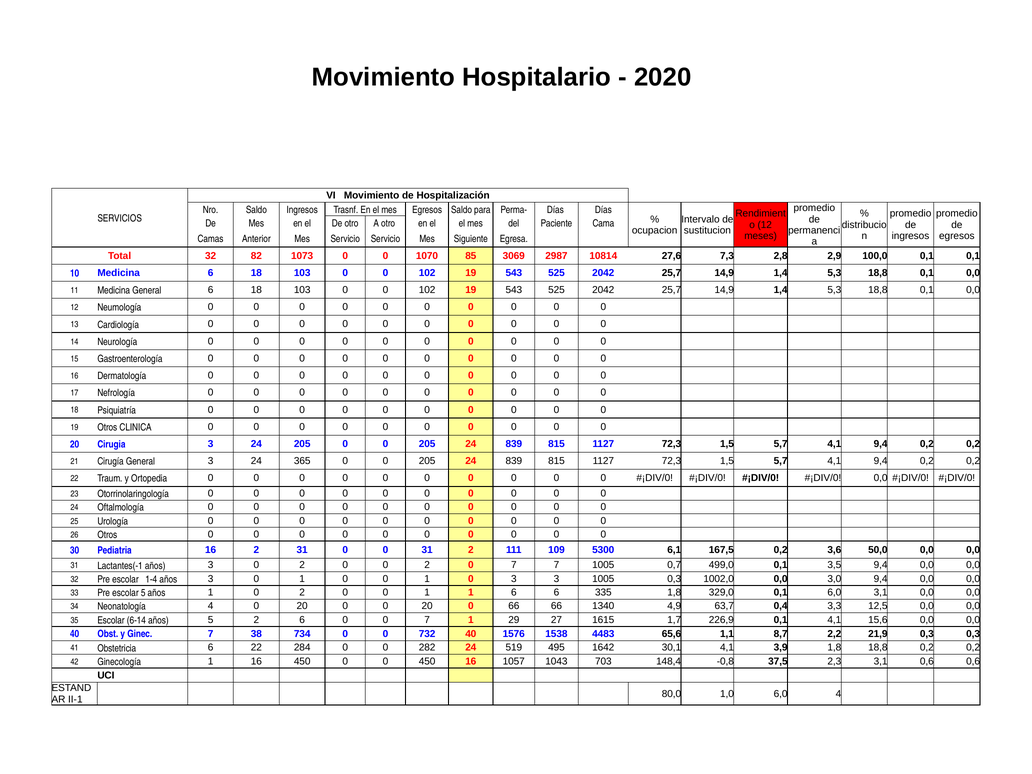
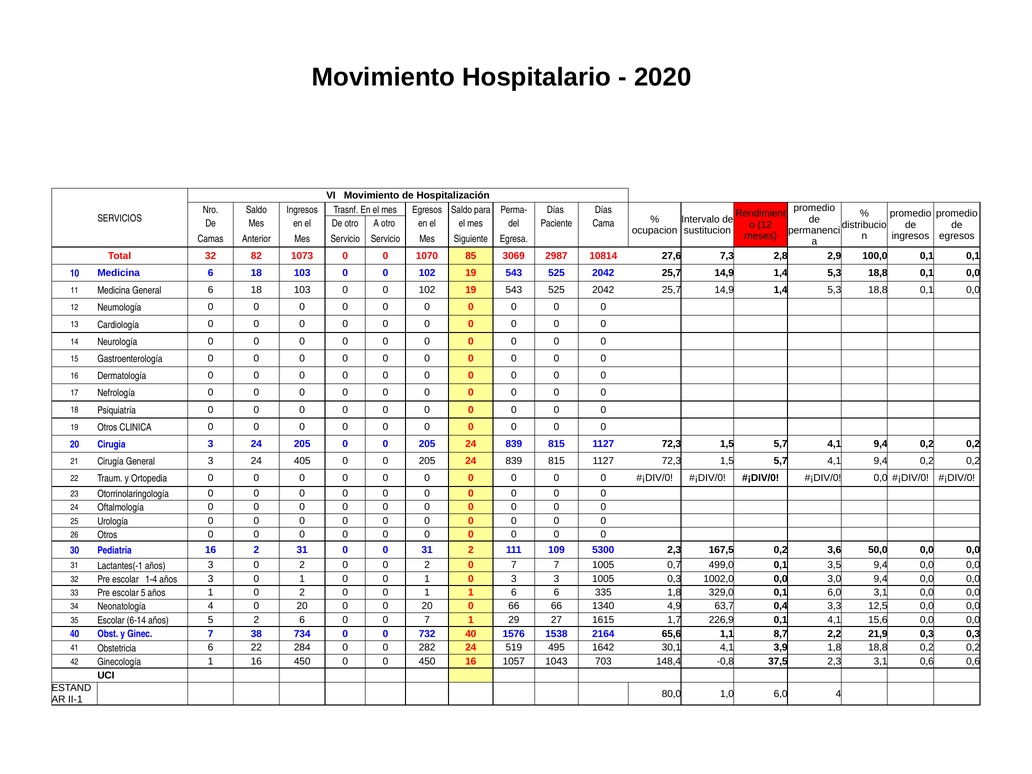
365: 365 -> 405
5300 6,1: 6,1 -> 2,3
4483: 4483 -> 2164
